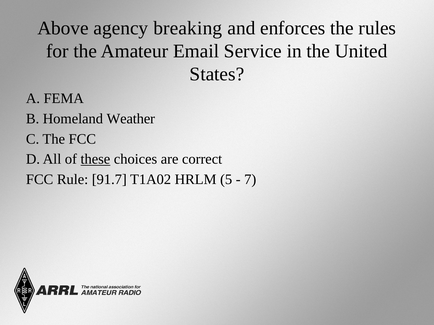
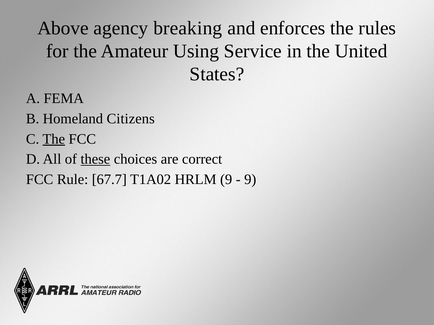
Email: Email -> Using
Weather: Weather -> Citizens
The at (54, 139) underline: none -> present
91.7: 91.7 -> 67.7
HRLM 5: 5 -> 9
7 at (250, 180): 7 -> 9
